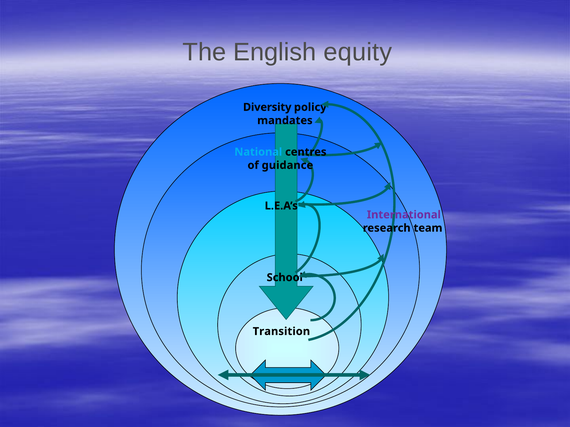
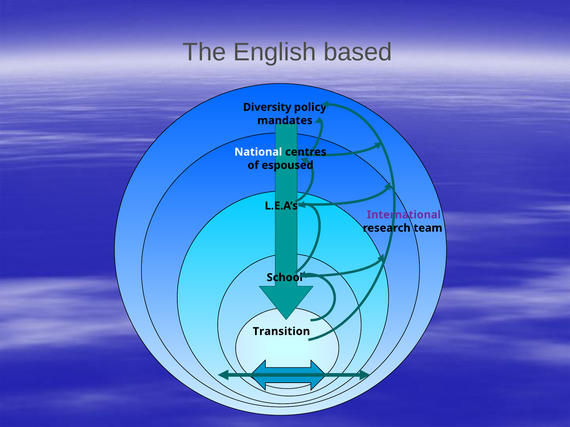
equity: equity -> based
National colour: light blue -> white
guidance: guidance -> espoused
